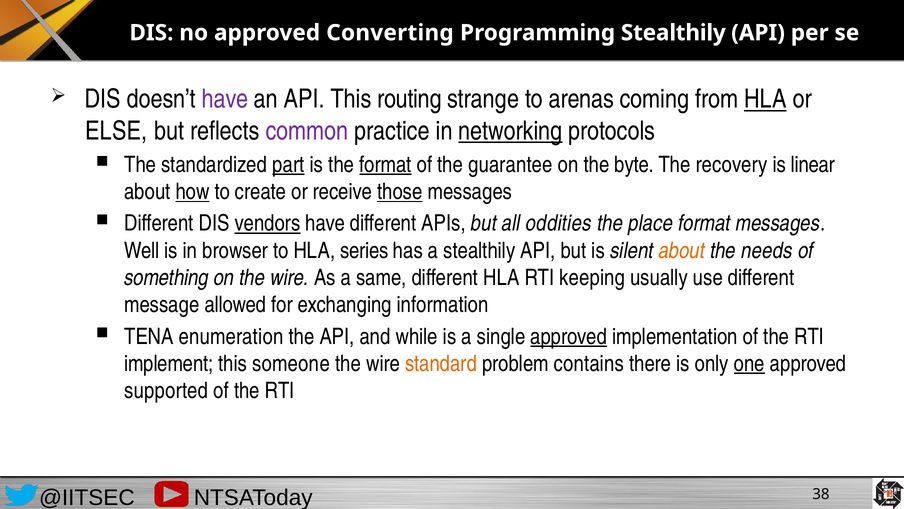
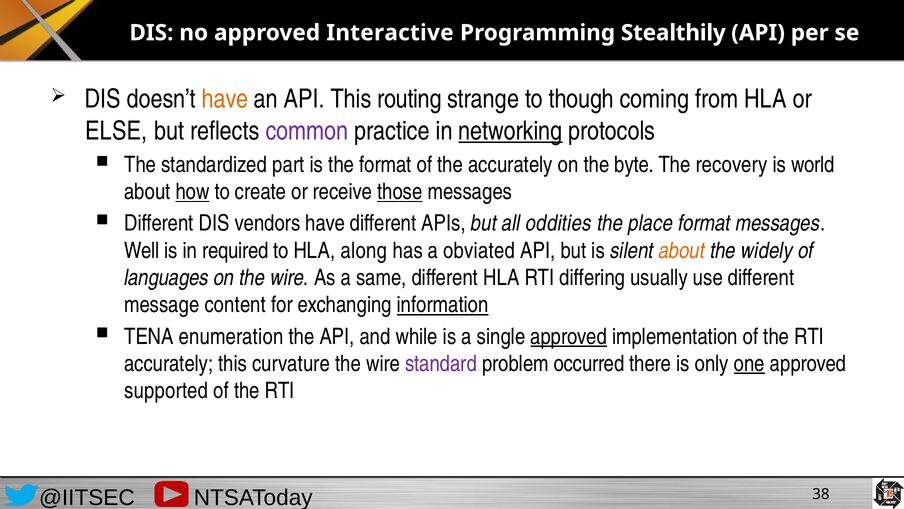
Converting: Converting -> Interactive
have at (225, 99) colour: purple -> orange
arenas: arenas -> though
HLA at (765, 99) underline: present -> none
part underline: present -> none
format at (385, 164) underline: present -> none
the guarantee: guarantee -> accurately
linear: linear -> world
vendors underline: present -> none
browser: browser -> required
series: series -> along
a stealthily: stealthily -> obviated
needs: needs -> widely
something: something -> languages
keeping: keeping -> differing
allowed: allowed -> content
information underline: none -> present
implement at (169, 363): implement -> accurately
someone: someone -> curvature
standard colour: orange -> purple
contains: contains -> occurred
